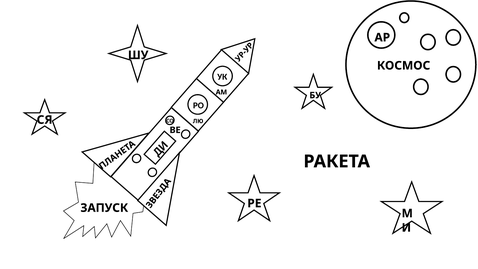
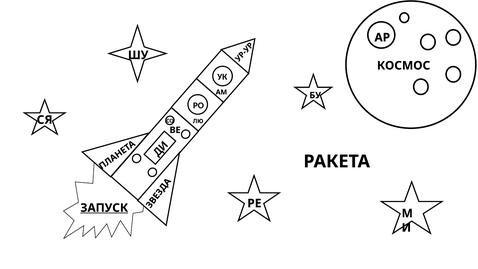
ЗАПУСК underline: none -> present
